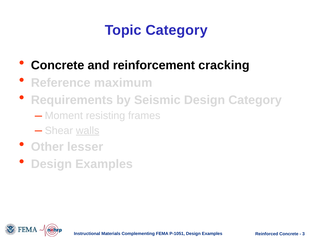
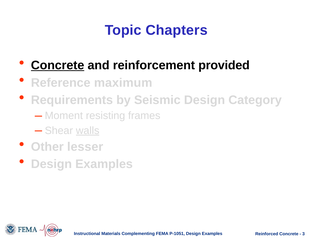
Topic Category: Category -> Chapters
Concrete at (58, 65) underline: none -> present
cracking: cracking -> provided
